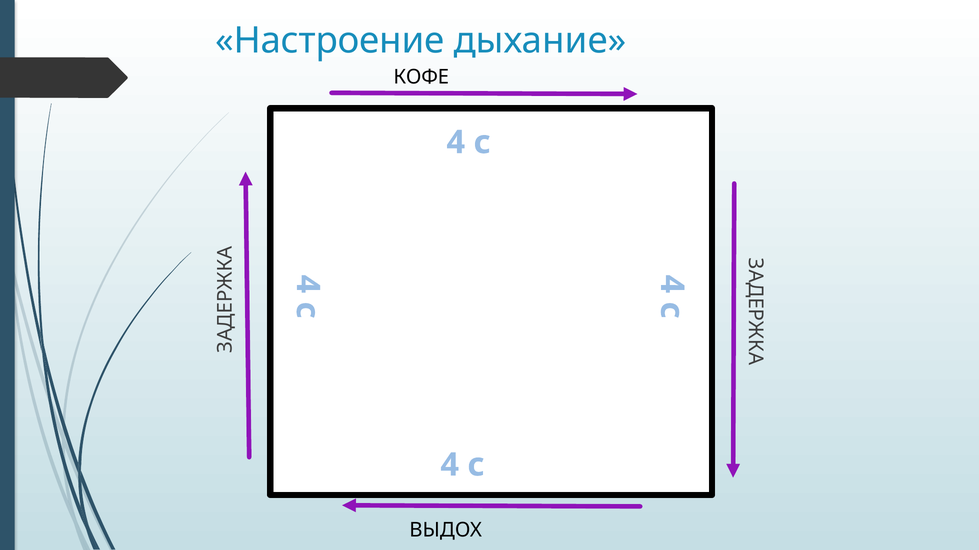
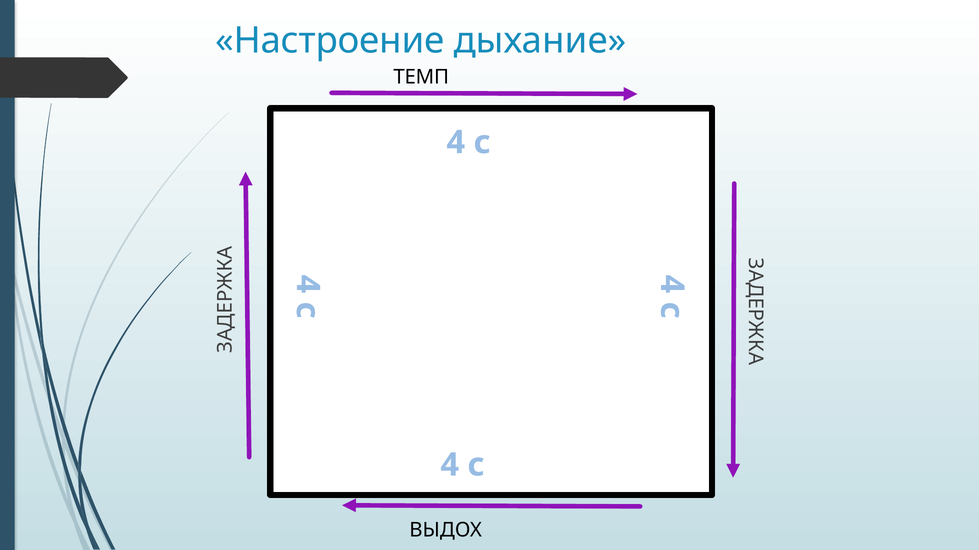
КОФЕ: КОФЕ -> ТЕМП
